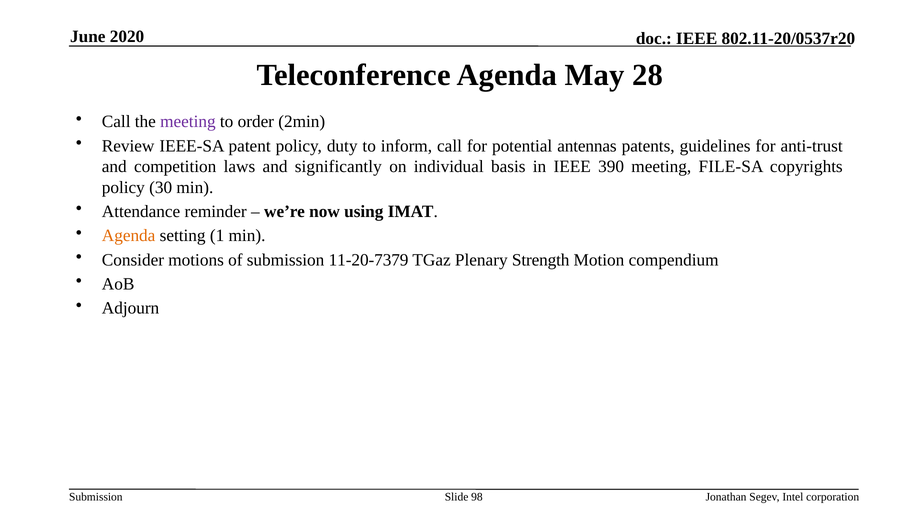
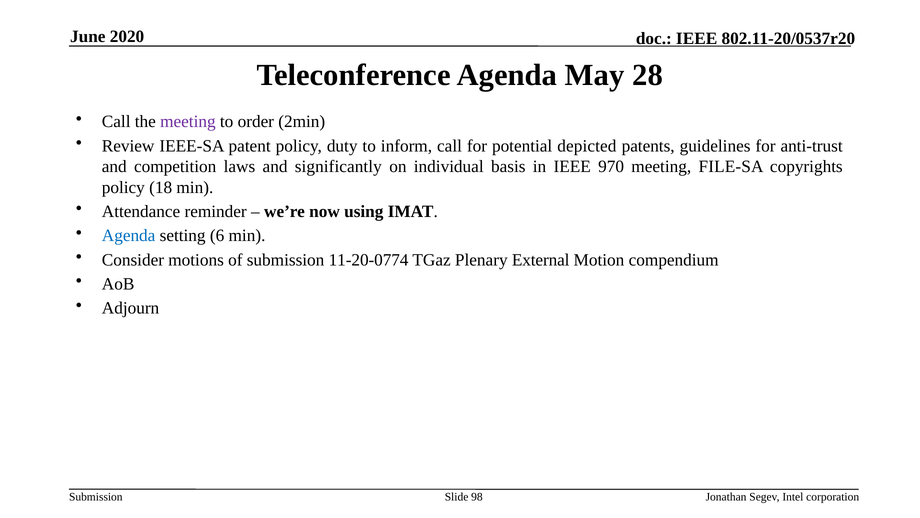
antennas: antennas -> depicted
390: 390 -> 970
30: 30 -> 18
Agenda at (129, 235) colour: orange -> blue
1: 1 -> 6
11-20-7379: 11-20-7379 -> 11-20-0774
Strength: Strength -> External
